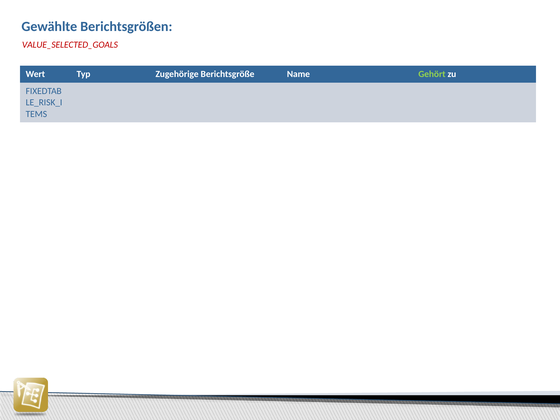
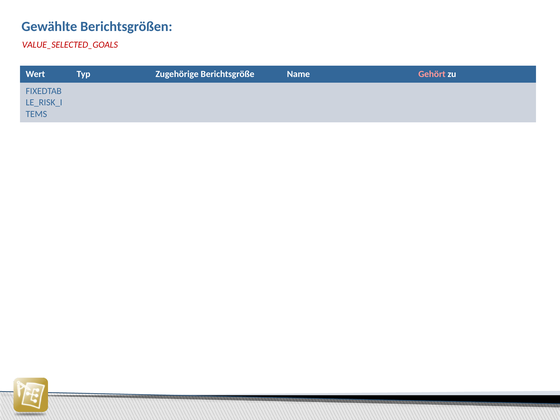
Gehört colour: light green -> pink
